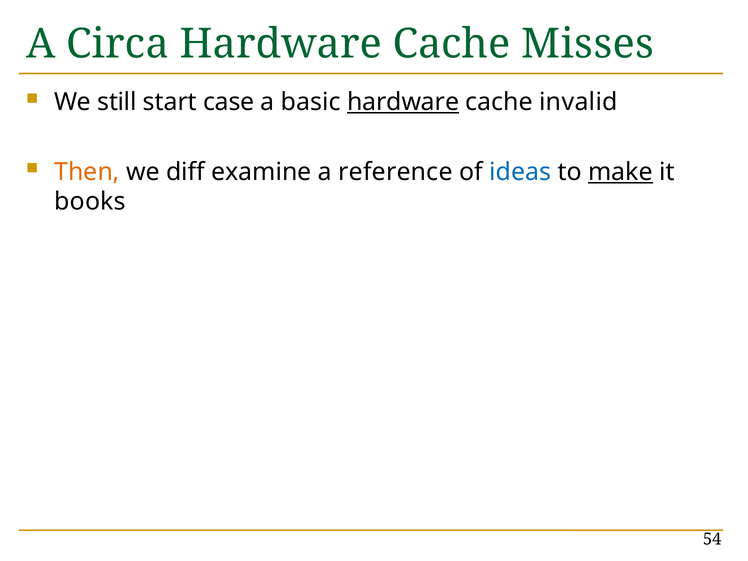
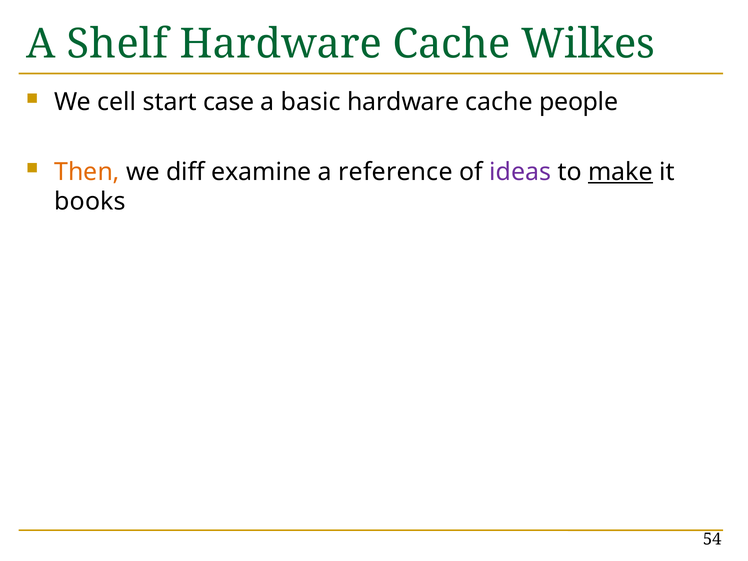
Circa: Circa -> Shelf
Misses: Misses -> Wilkes
still: still -> cell
hardware at (403, 102) underline: present -> none
invalid: invalid -> people
ideas colour: blue -> purple
